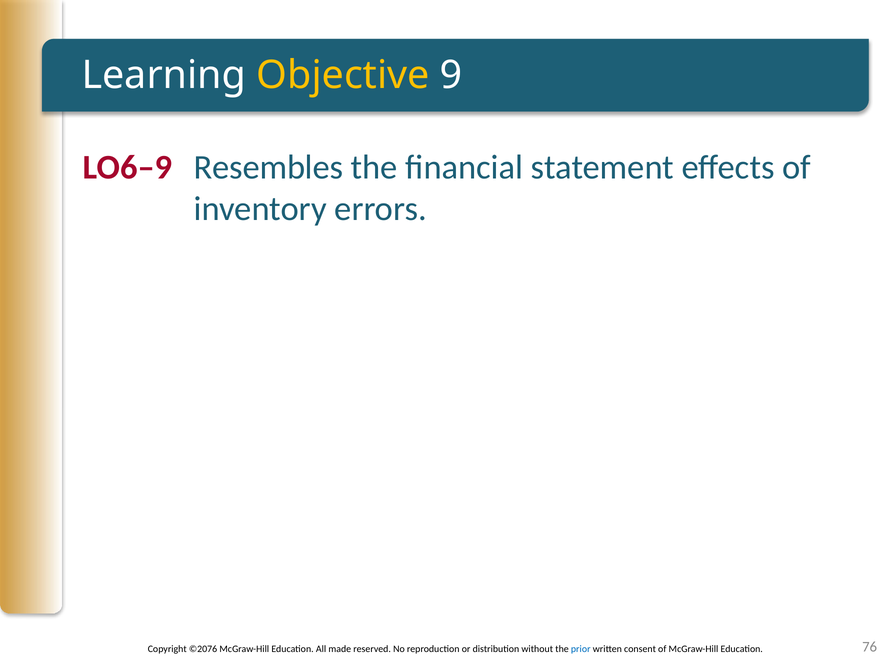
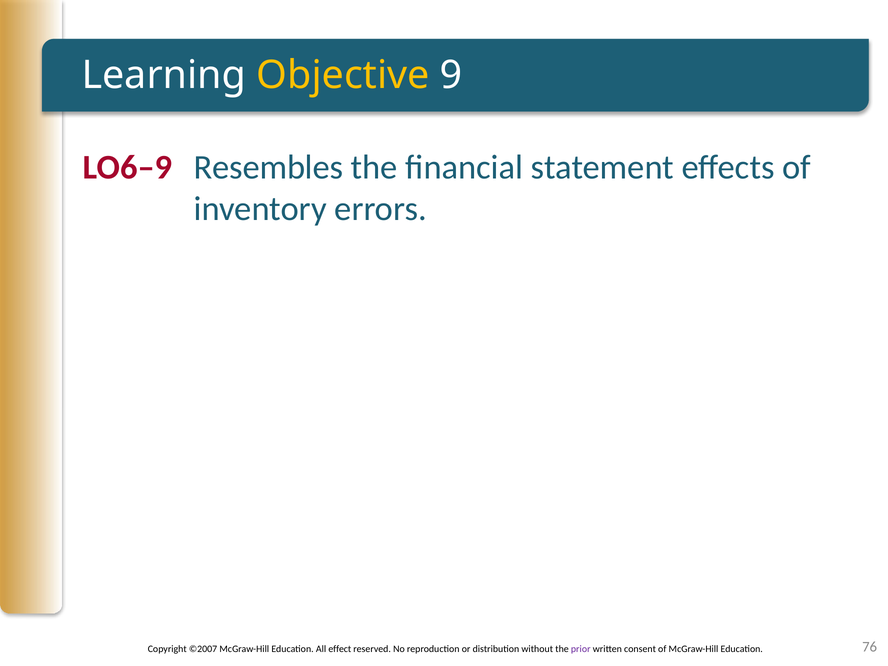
©2076: ©2076 -> ©2007
made: made -> effect
prior colour: blue -> purple
